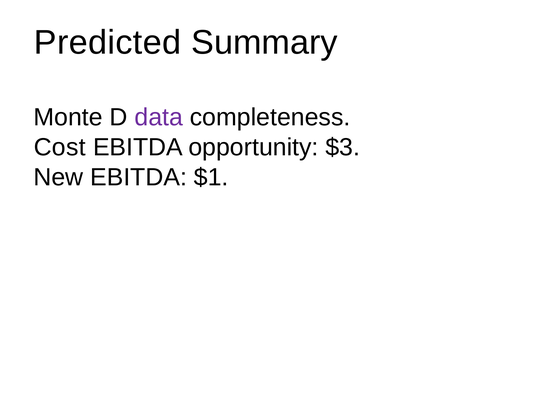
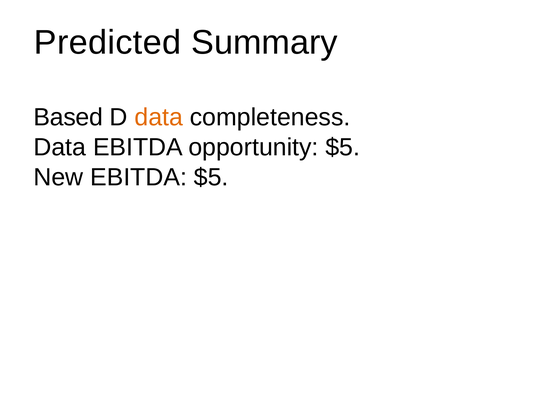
Monte: Monte -> Based
data at (159, 117) colour: purple -> orange
Cost at (60, 147): Cost -> Data
opportunity $3: $3 -> $5
EBITDA $1: $1 -> $5
